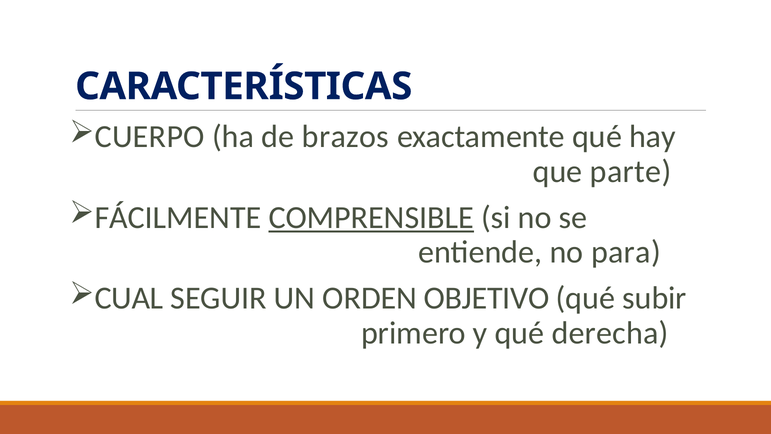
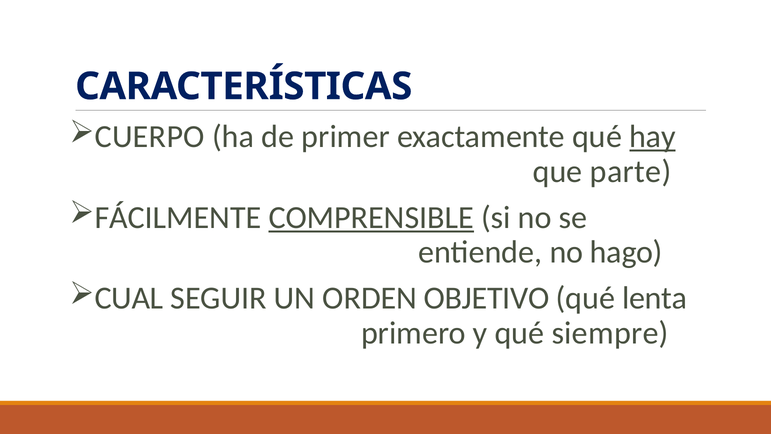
brazos: brazos -> primer
hay underline: none -> present
para: para -> hago
subir: subir -> lenta
derecha: derecha -> siempre
